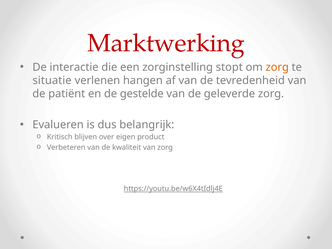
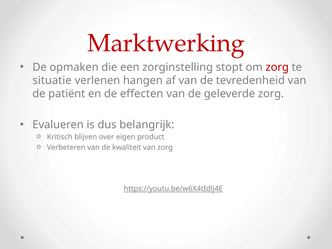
interactie: interactie -> opmaken
zorg at (277, 67) colour: orange -> red
gestelde: gestelde -> effecten
